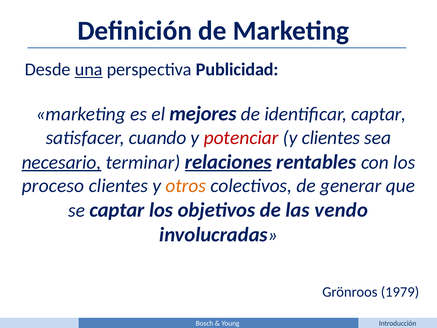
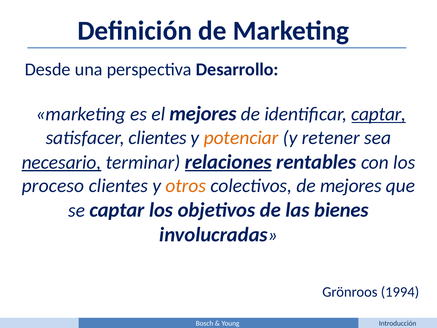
una underline: present -> none
Publicidad: Publicidad -> Desarrollo
captar at (379, 114) underline: none -> present
satisfacer cuando: cuando -> clientes
potenciar colour: red -> orange
y clientes: clientes -> retener
de generar: generar -> mejores
vendo: vendo -> bienes
1979: 1979 -> 1994
